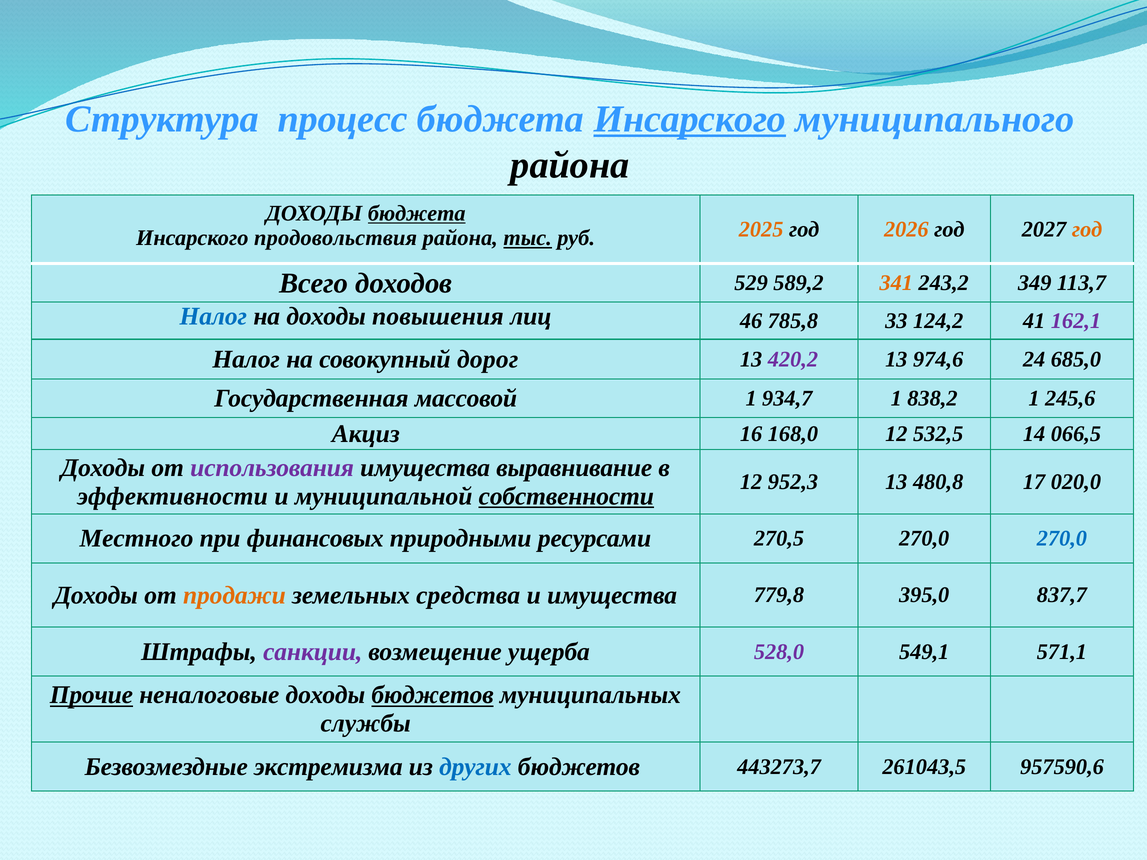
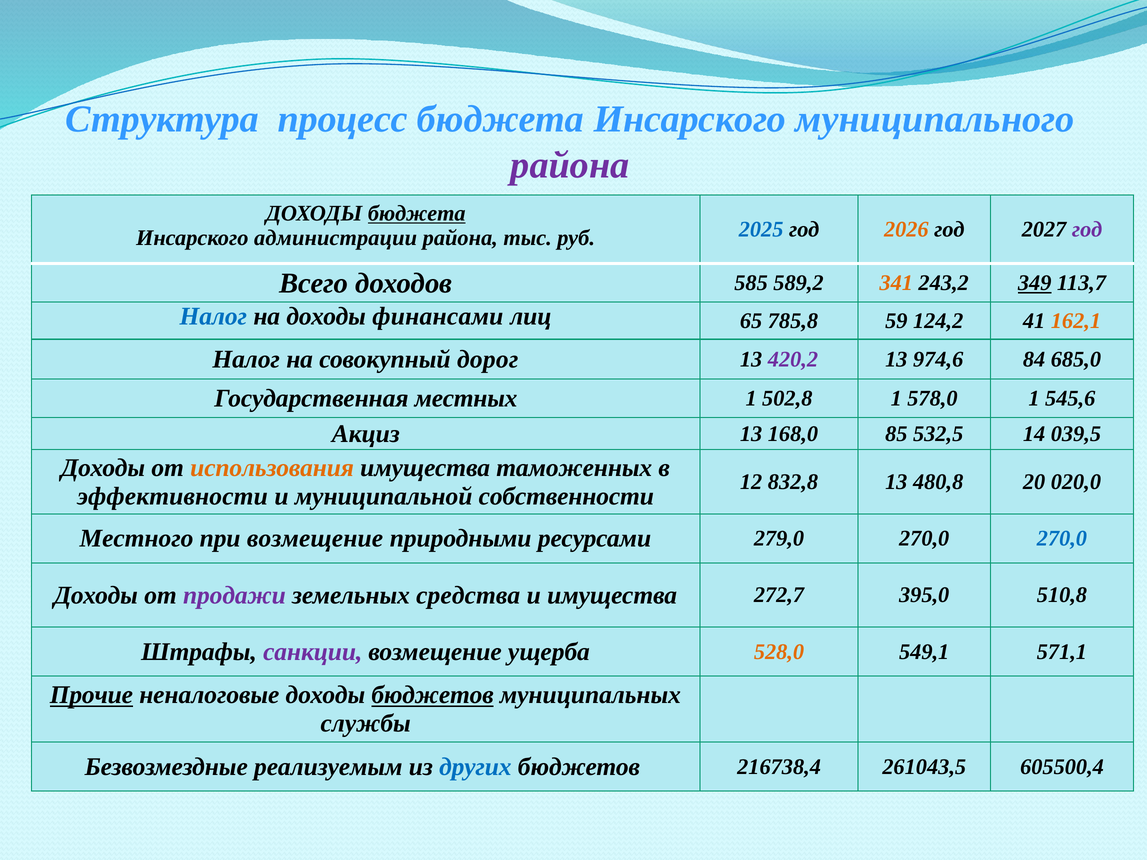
Инсарского at (690, 119) underline: present -> none
района at (570, 165) colour: black -> purple
продовольствия: продовольствия -> администрации
тыс underline: present -> none
2025 colour: orange -> blue
год at (1087, 230) colour: orange -> purple
529: 529 -> 585
349 underline: none -> present
повышения: повышения -> финансами
46: 46 -> 65
33: 33 -> 59
162,1 colour: purple -> orange
24: 24 -> 84
массовой: массовой -> местных
934,7: 934,7 -> 502,8
838,2: 838,2 -> 578,0
245,6: 245,6 -> 545,6
Акциз 16: 16 -> 13
168,0 12: 12 -> 85
066,5: 066,5 -> 039,5
использования colour: purple -> orange
выравнивание: выравнивание -> таможенных
952,3: 952,3 -> 832,8
17: 17 -> 20
собственности underline: present -> none
при финансовых: финансовых -> возмещение
270,5: 270,5 -> 279,0
продажи colour: orange -> purple
779,8: 779,8 -> 272,7
837,7: 837,7 -> 510,8
528,0 colour: purple -> orange
экстремизма: экстремизма -> реализуемым
443273,7: 443273,7 -> 216738,4
957590,6: 957590,6 -> 605500,4
